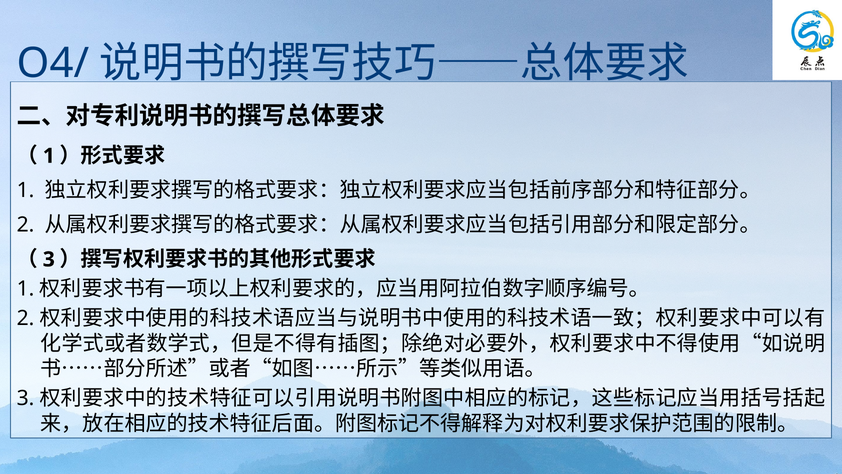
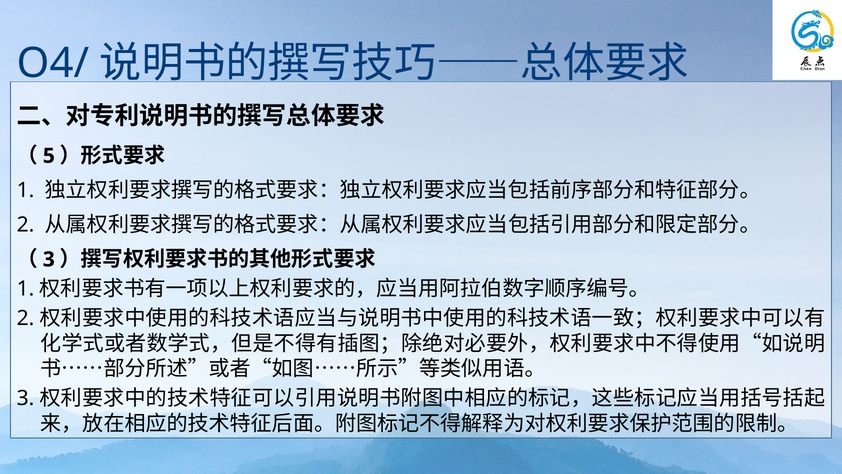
1 at (49, 156): 1 -> 5
